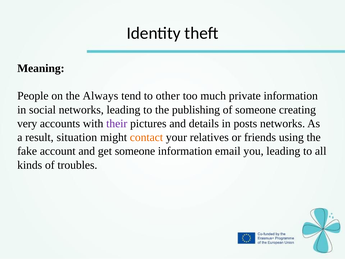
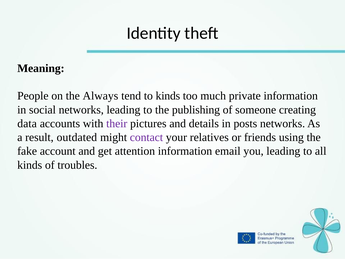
to other: other -> kinds
very: very -> data
situation: situation -> outdated
contact colour: orange -> purple
get someone: someone -> attention
